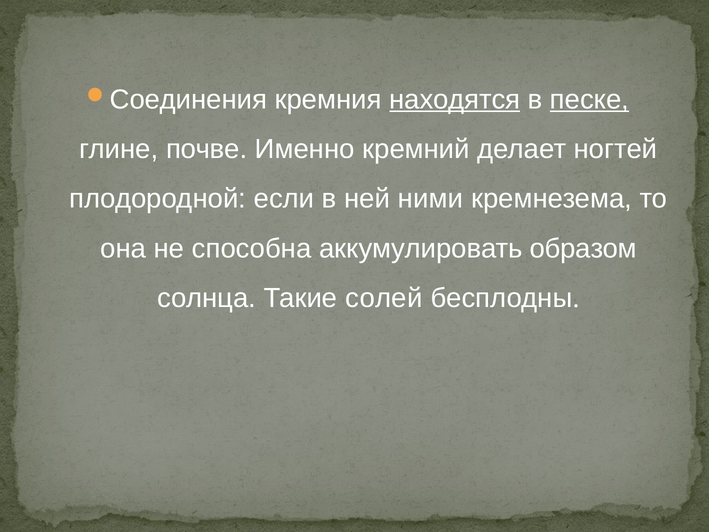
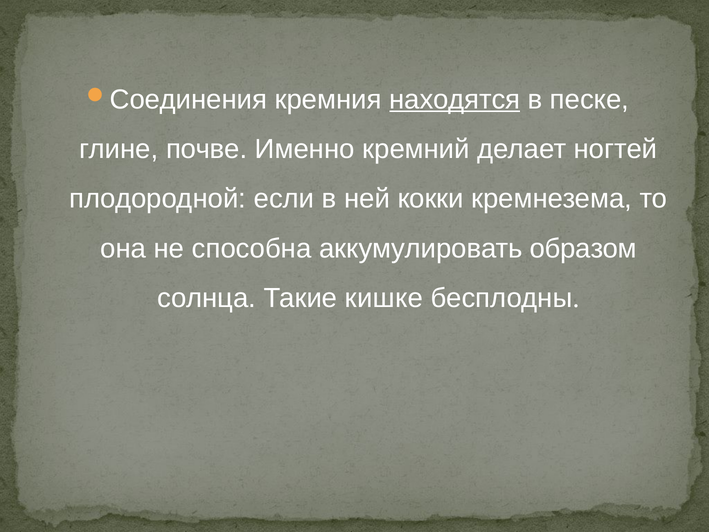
песке underline: present -> none
ними: ними -> кокки
солей: солей -> кишке
